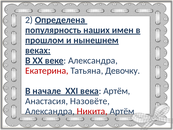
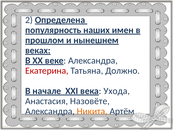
Девочку: Девочку -> Должно
века Артём: Артём -> Ухода
Никита colour: red -> orange
